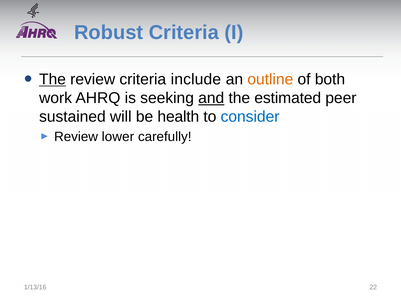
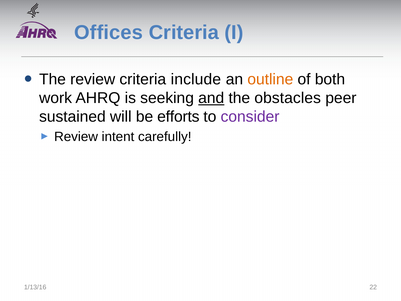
Robust: Robust -> Offices
The at (53, 79) underline: present -> none
estimated: estimated -> obstacles
health: health -> efforts
consider colour: blue -> purple
lower: lower -> intent
